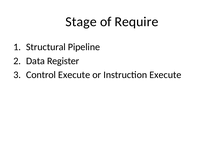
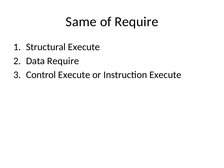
Stage: Stage -> Same
Structural Pipeline: Pipeline -> Execute
Data Register: Register -> Require
